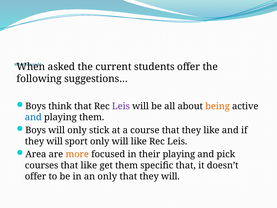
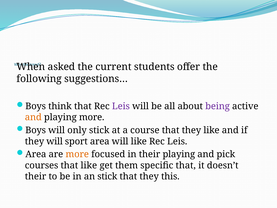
being colour: orange -> purple
and at (33, 117) colour: blue -> orange
playing them: them -> more
sport only: only -> area
offer at (36, 176): offer -> their
an only: only -> stick
that they will: will -> this
